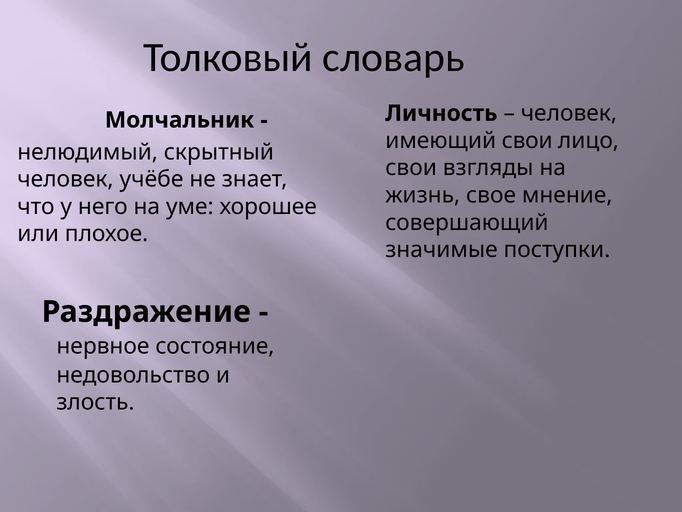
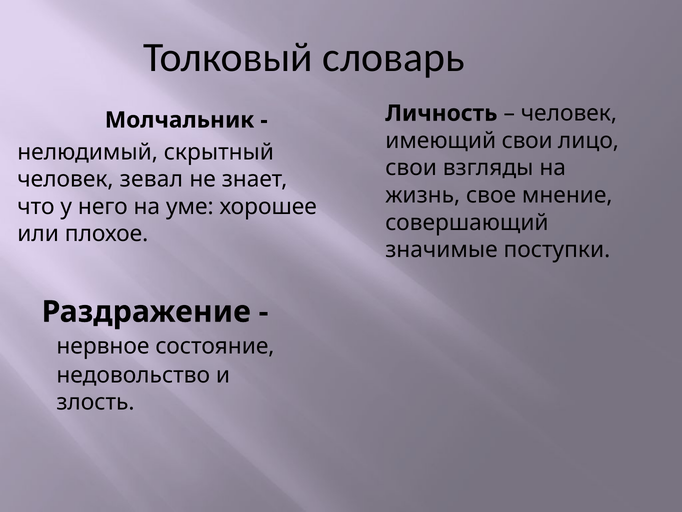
учёбе: учёбе -> зевал
